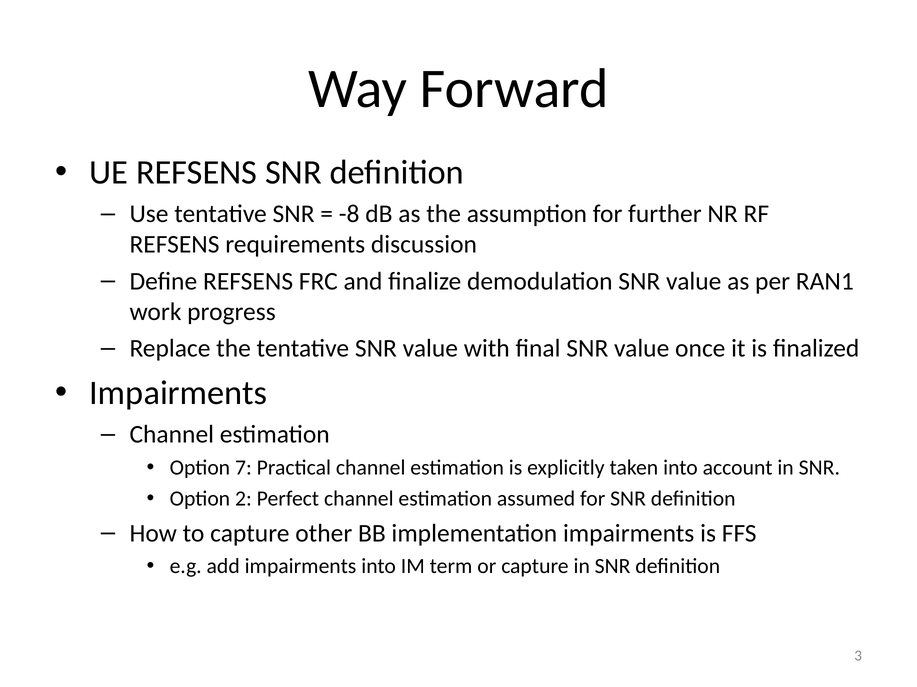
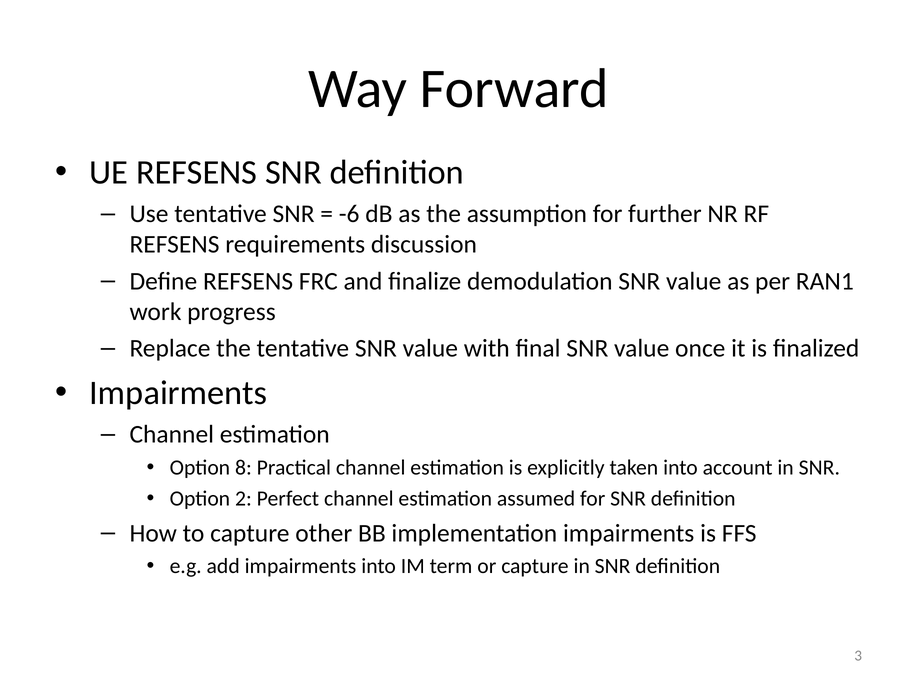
-8: -8 -> -6
7: 7 -> 8
